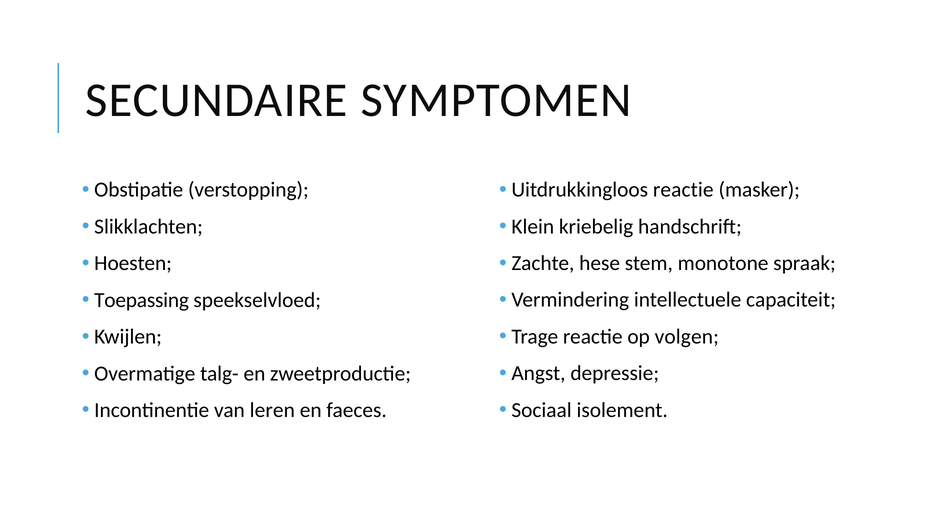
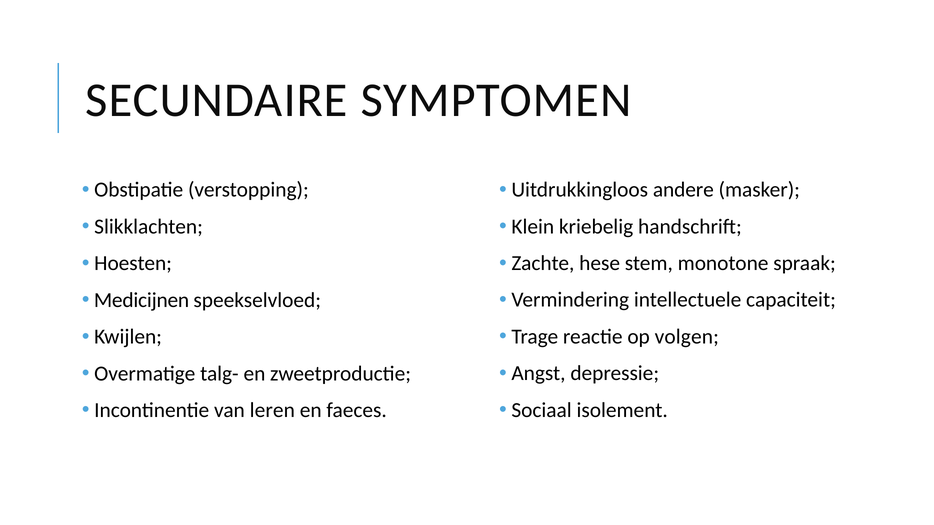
Uitdrukkingloos reactie: reactie -> andere
Toepassing: Toepassing -> Medicijnen
